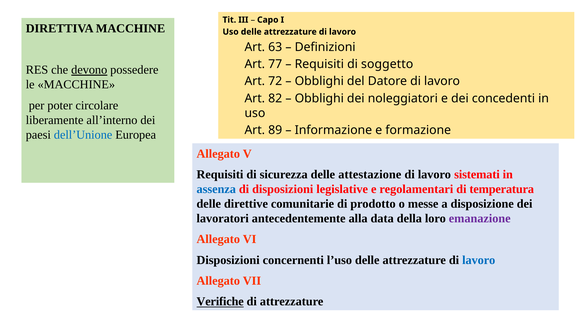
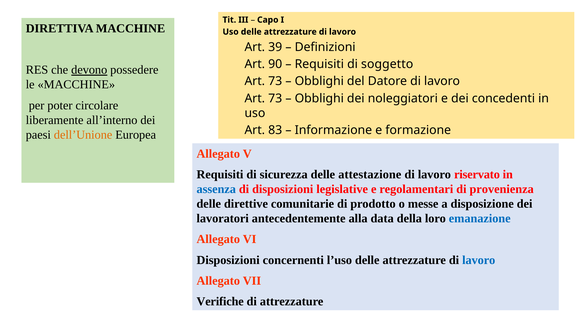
63: 63 -> 39
77: 77 -> 90
72 at (275, 81): 72 -> 73
82 at (275, 98): 82 -> 73
89: 89 -> 83
dell’Unione colour: blue -> orange
sistemati: sistemati -> riservato
temperatura: temperatura -> provenienza
emanazione colour: purple -> blue
Verifiche underline: present -> none
